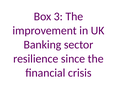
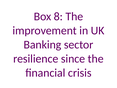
3: 3 -> 8
